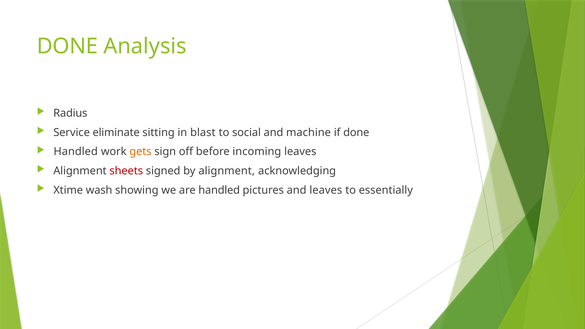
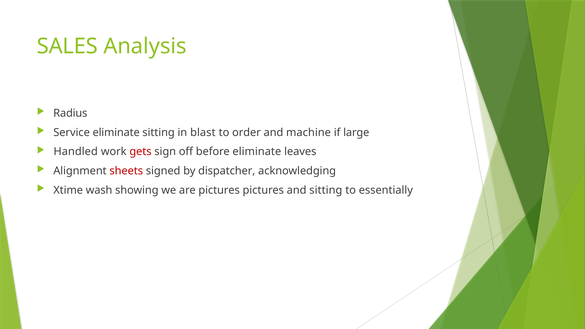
DONE at (67, 46): DONE -> SALES
social: social -> order
if done: done -> large
gets colour: orange -> red
before incoming: incoming -> eliminate
by alignment: alignment -> dispatcher
are handled: handled -> pictures
and leaves: leaves -> sitting
